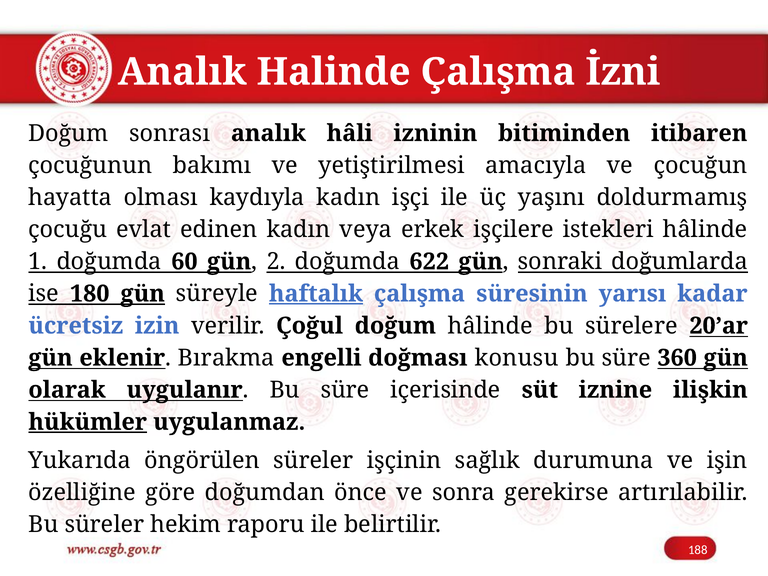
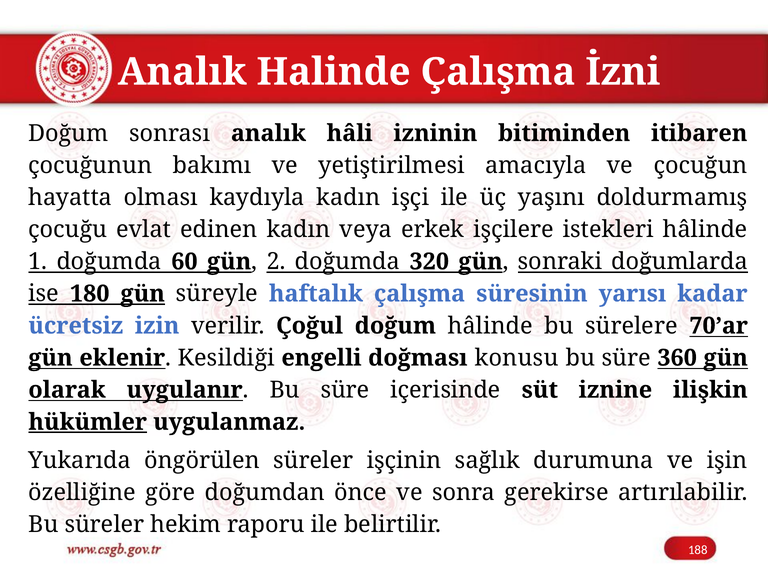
622: 622 -> 320
haftalık underline: present -> none
20’ar: 20’ar -> 70’ar
Bırakma: Bırakma -> Kesildiği
